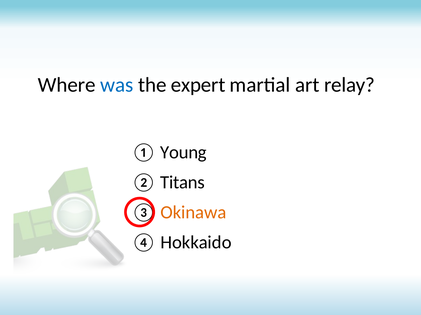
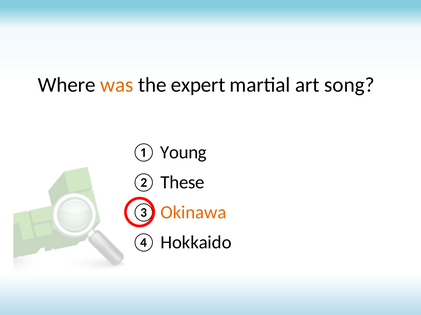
was colour: blue -> orange
relay: relay -> song
Titans: Titans -> These
